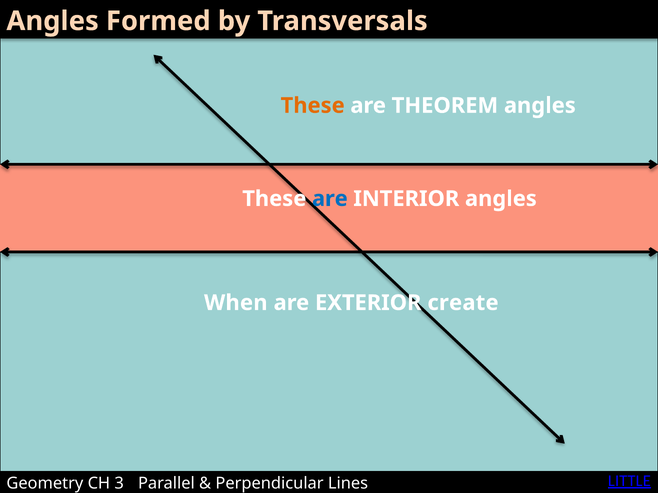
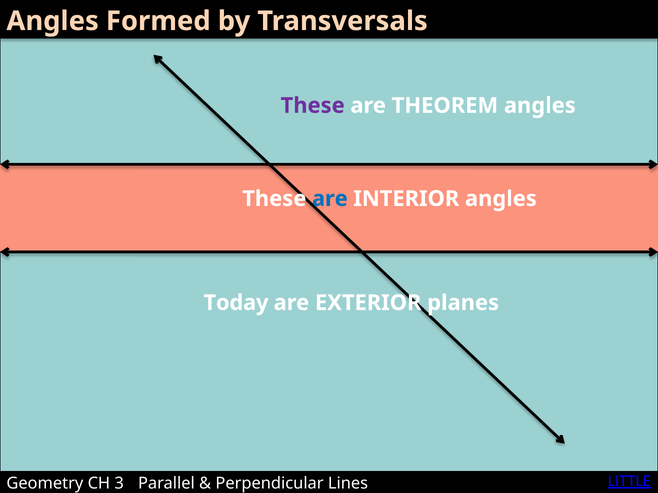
These at (313, 106) colour: orange -> purple
When: When -> Today
create: create -> planes
